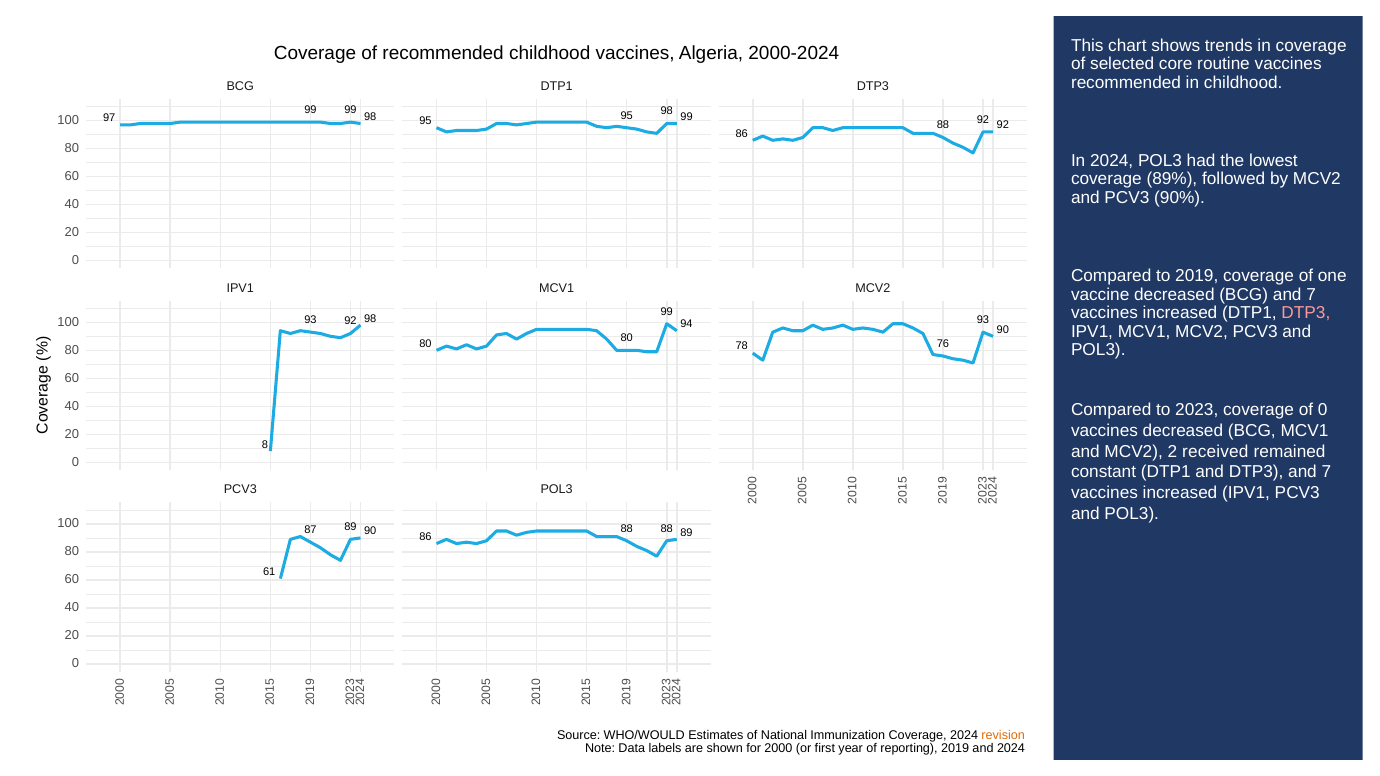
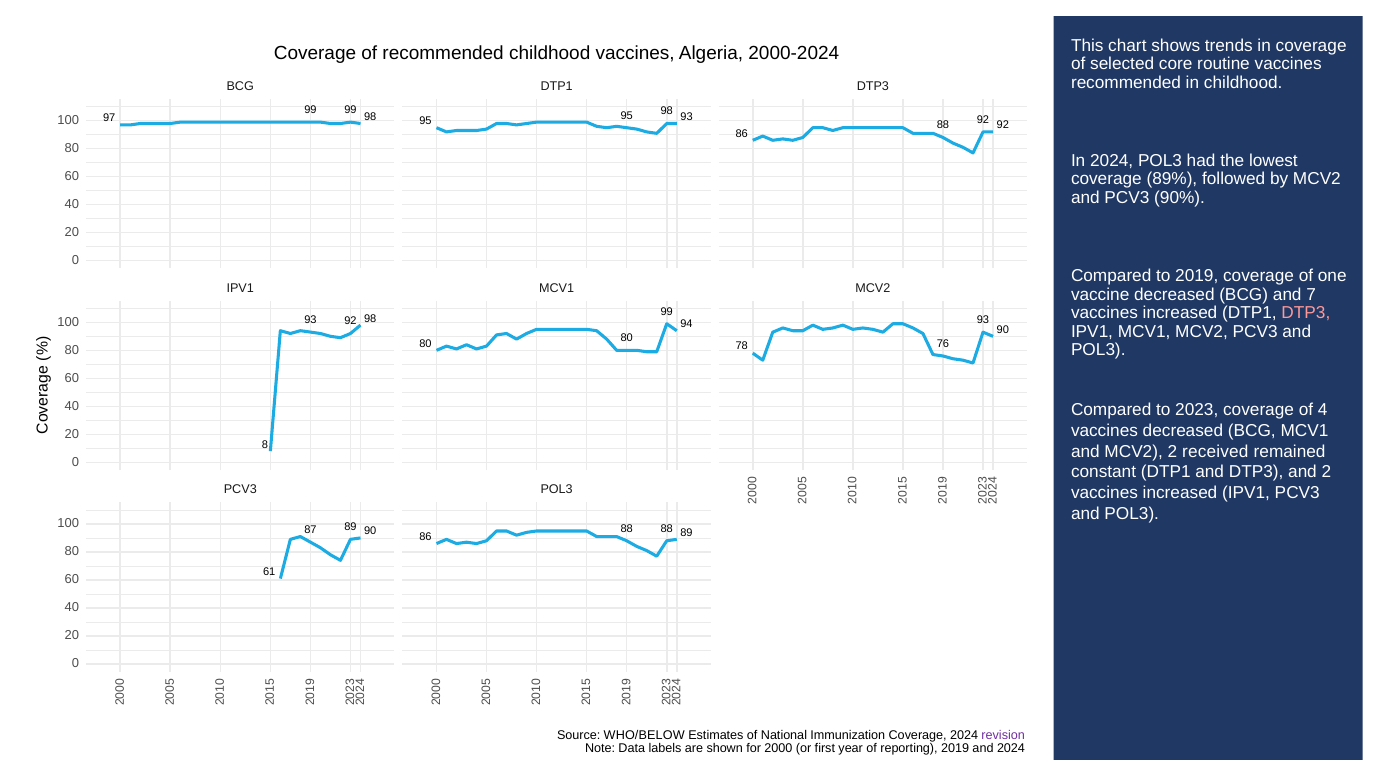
95 99: 99 -> 93
of 0: 0 -> 4
DTP3 and 7: 7 -> 2
WHO/WOULD: WHO/WOULD -> WHO/BELOW
revision at (1003, 735) colour: orange -> purple
